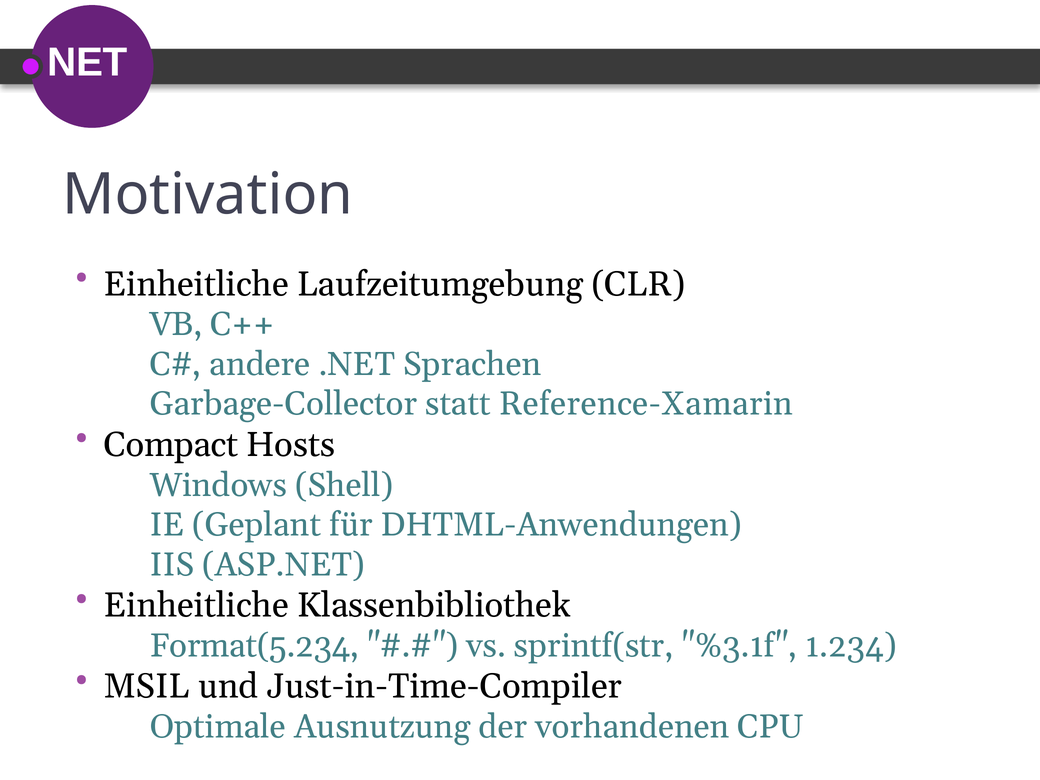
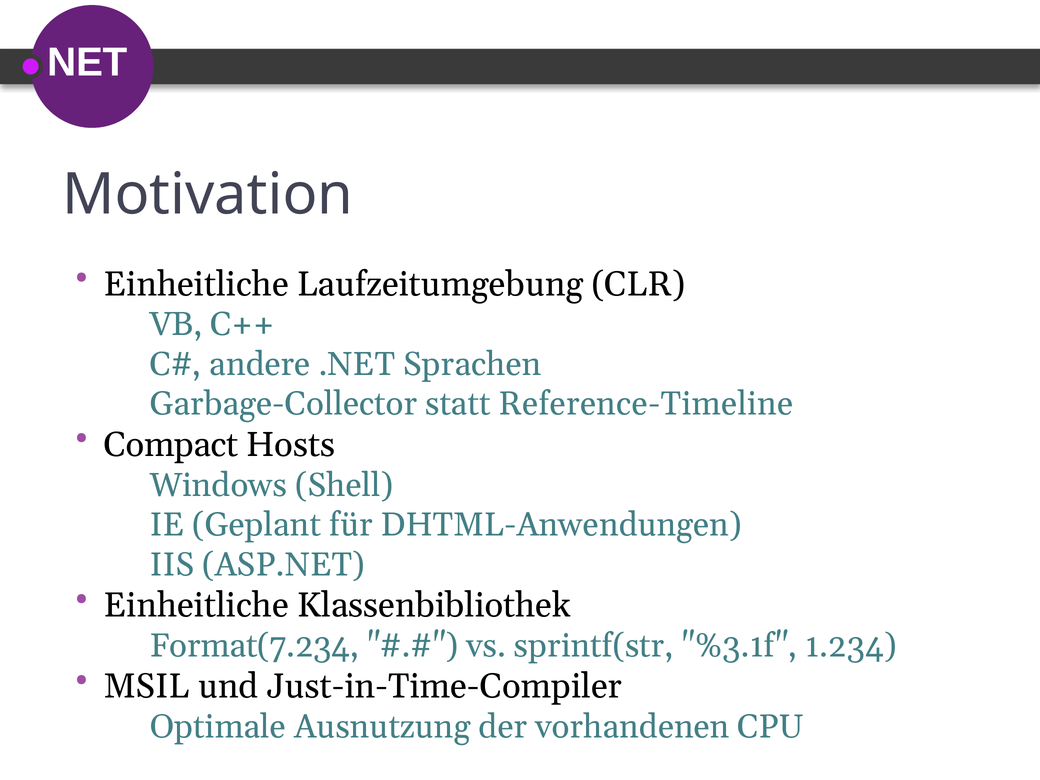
Reference-Xamarin: Reference-Xamarin -> Reference-Timeline
Format(5.234: Format(5.234 -> Format(7.234
